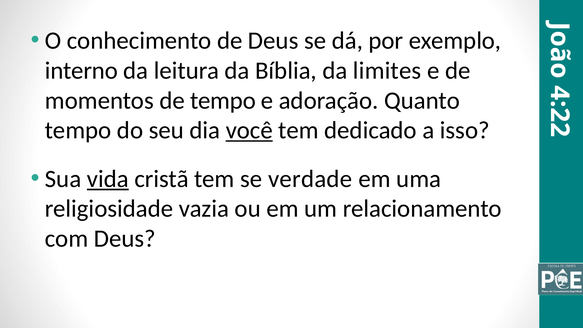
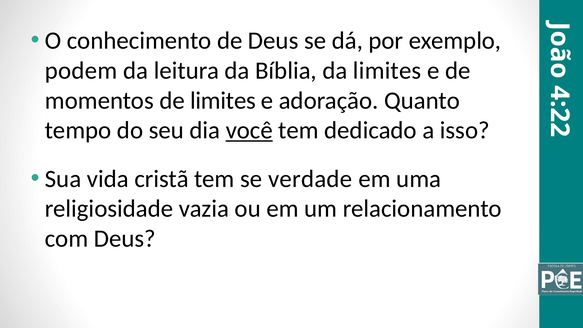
interno: interno -> podem
de tempo: tempo -> limites
vida underline: present -> none
